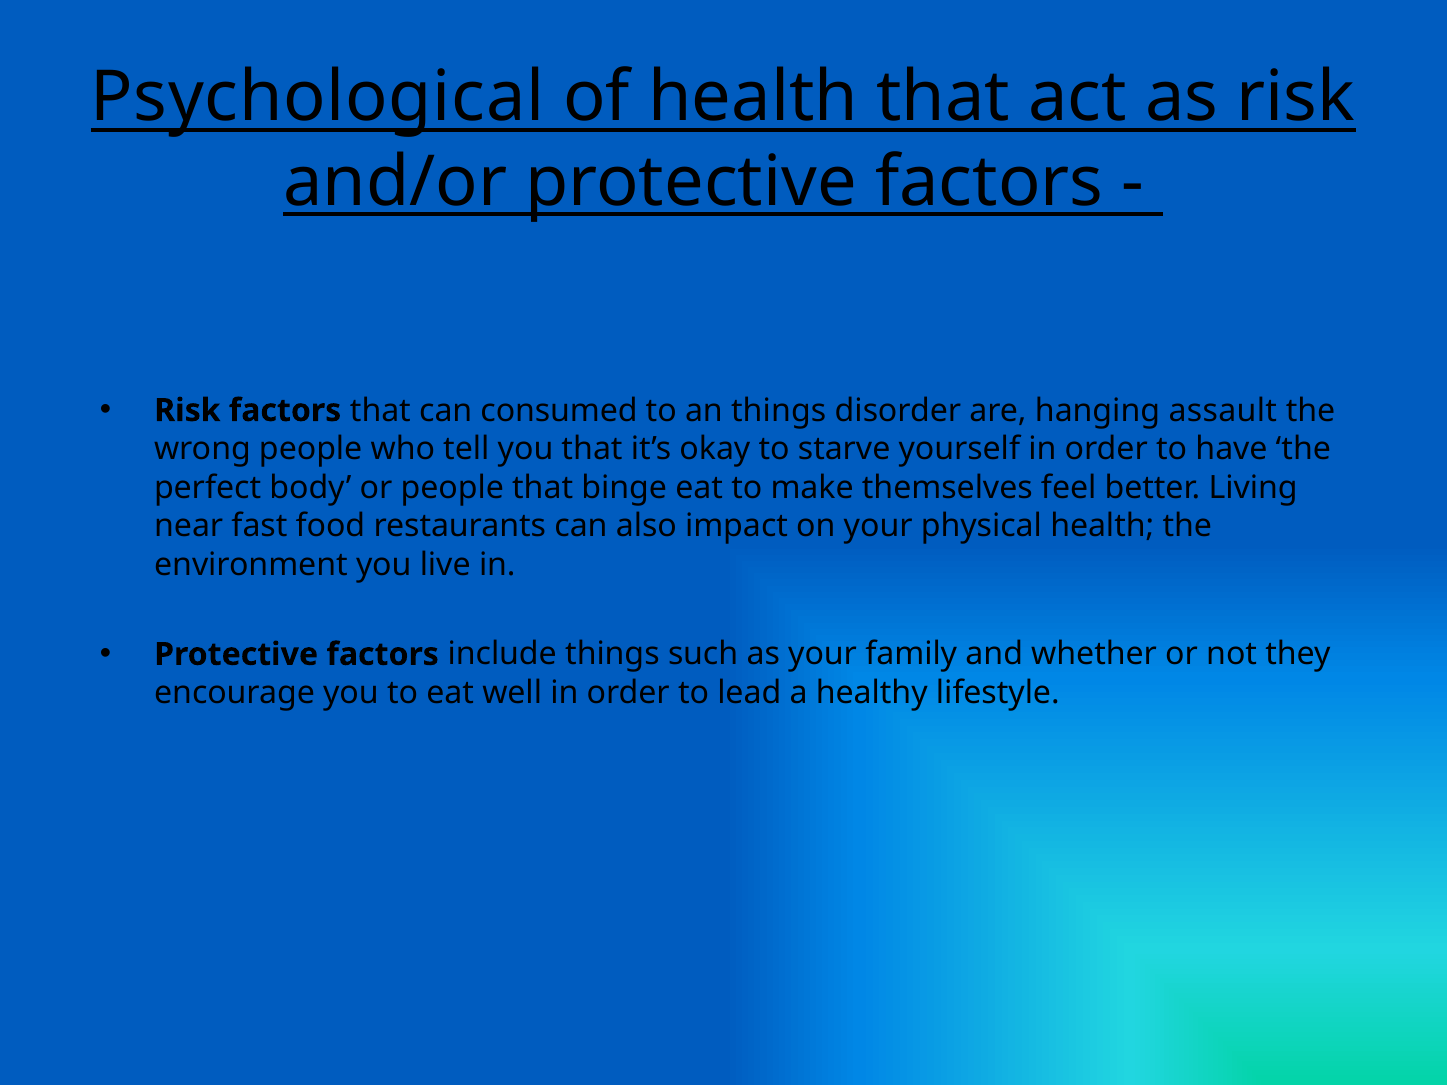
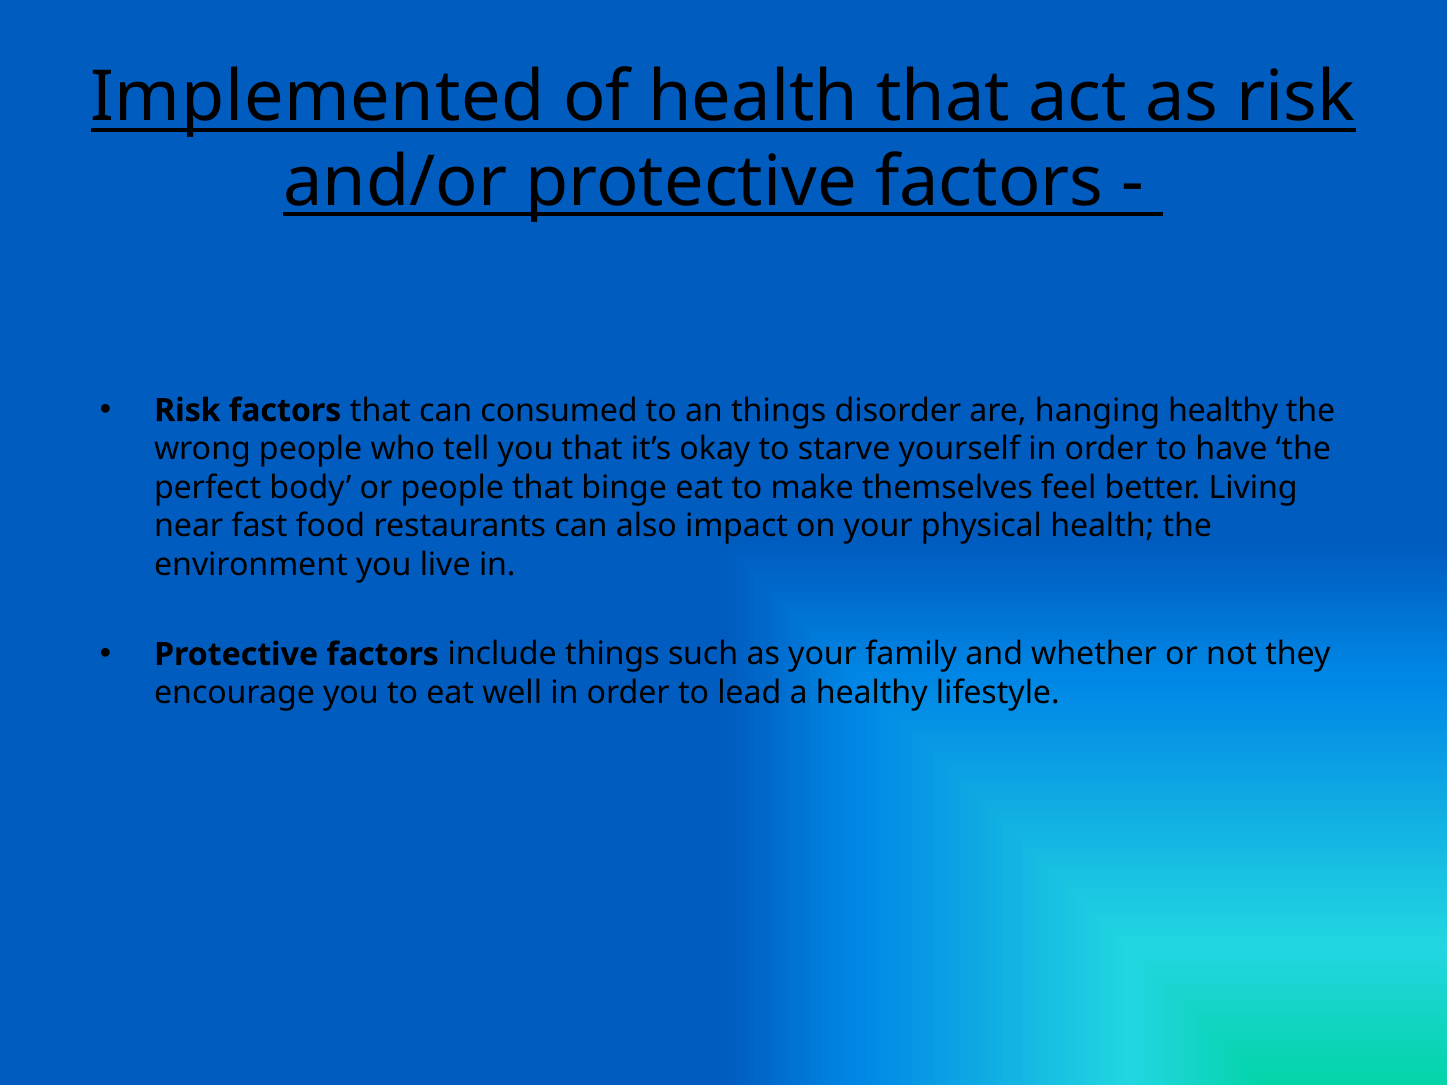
Psychological: Psychological -> Implemented
hanging assault: assault -> healthy
